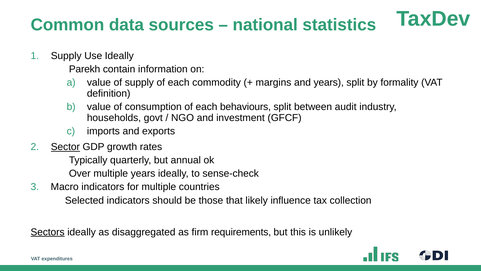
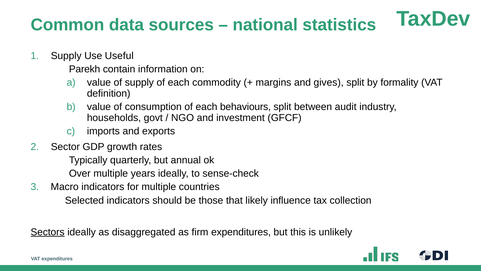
Use Ideally: Ideally -> Useful
and years: years -> gives
Sector underline: present -> none
firm requirements: requirements -> expenditures
